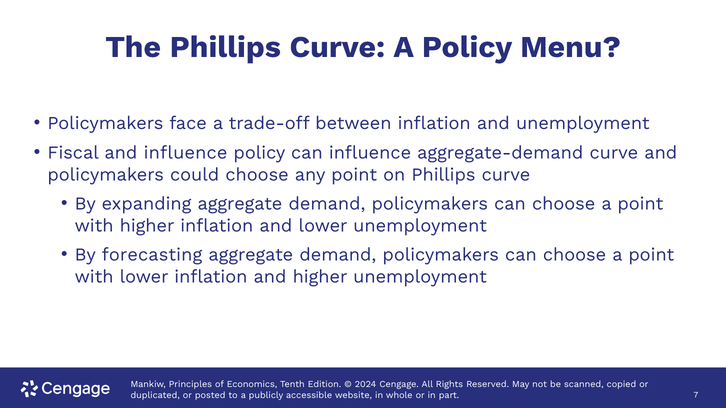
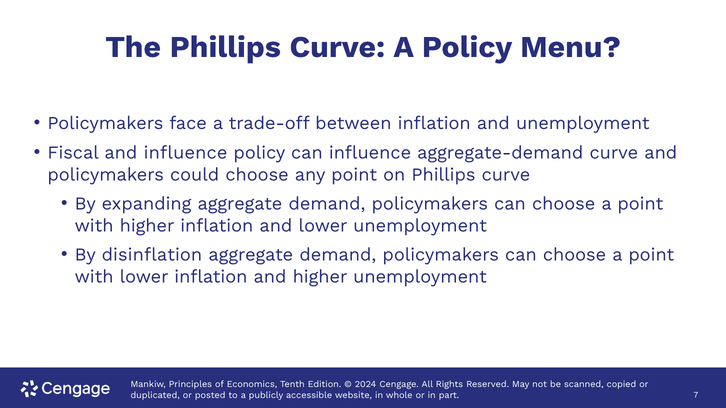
forecasting: forecasting -> disinflation
